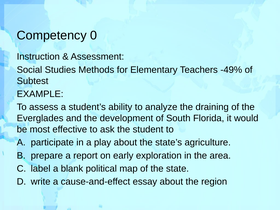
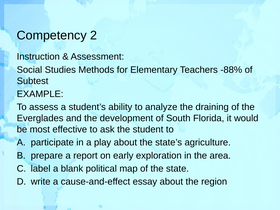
0: 0 -> 2
-49%: -49% -> -88%
